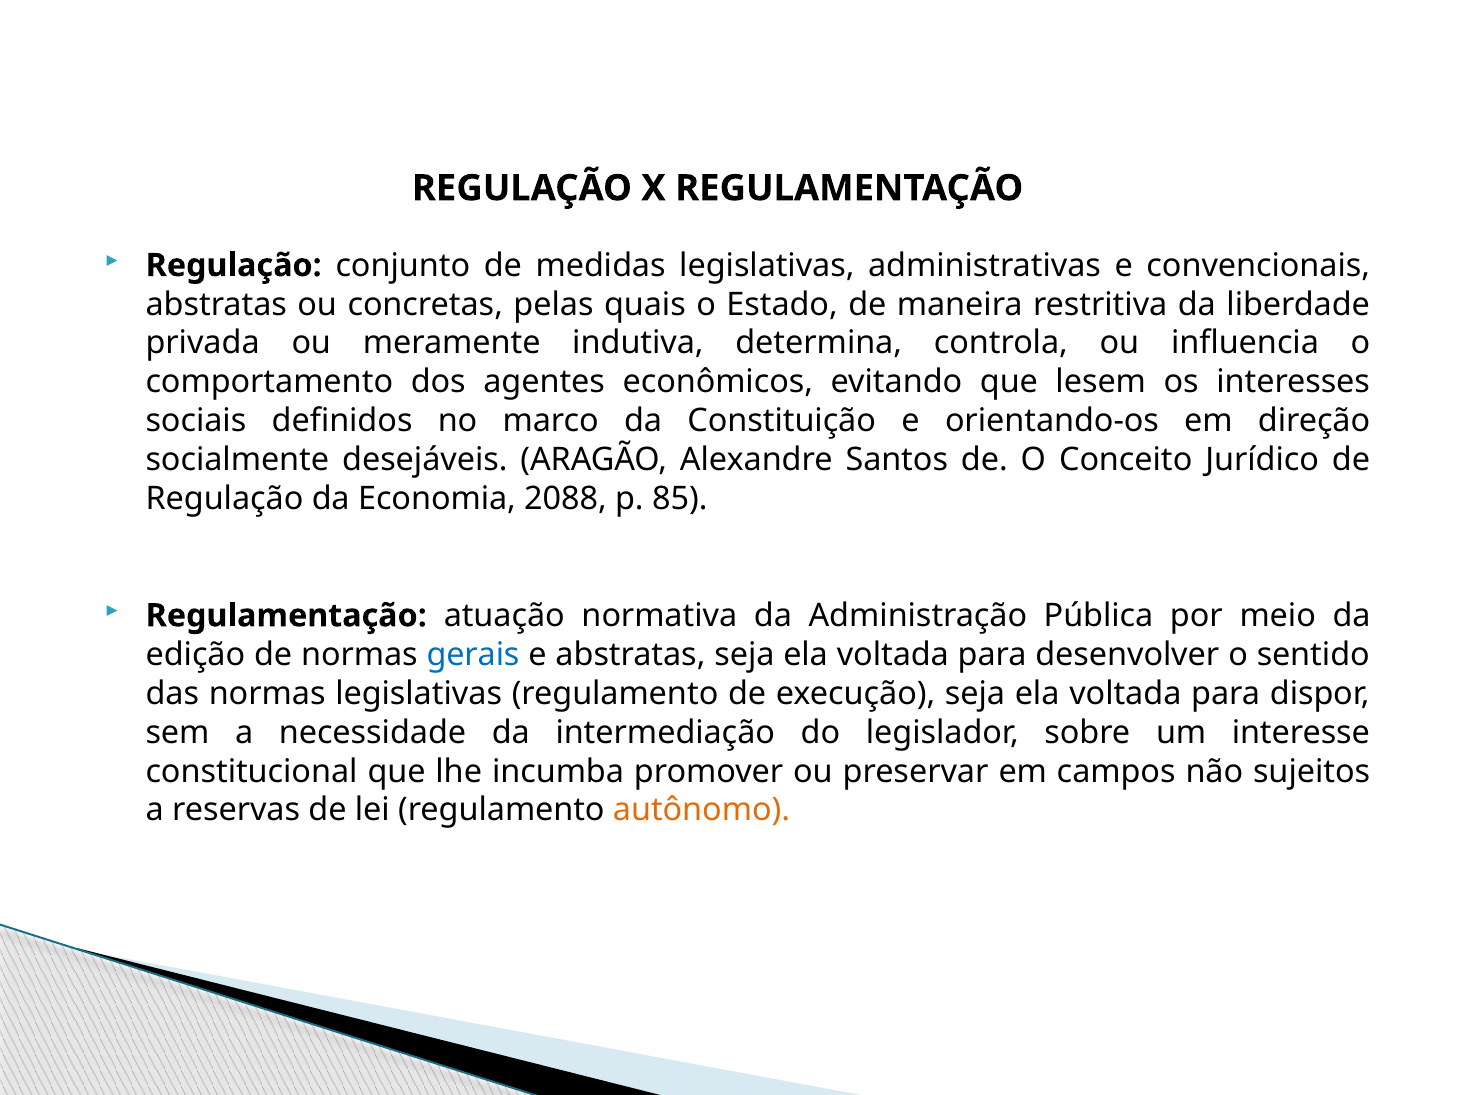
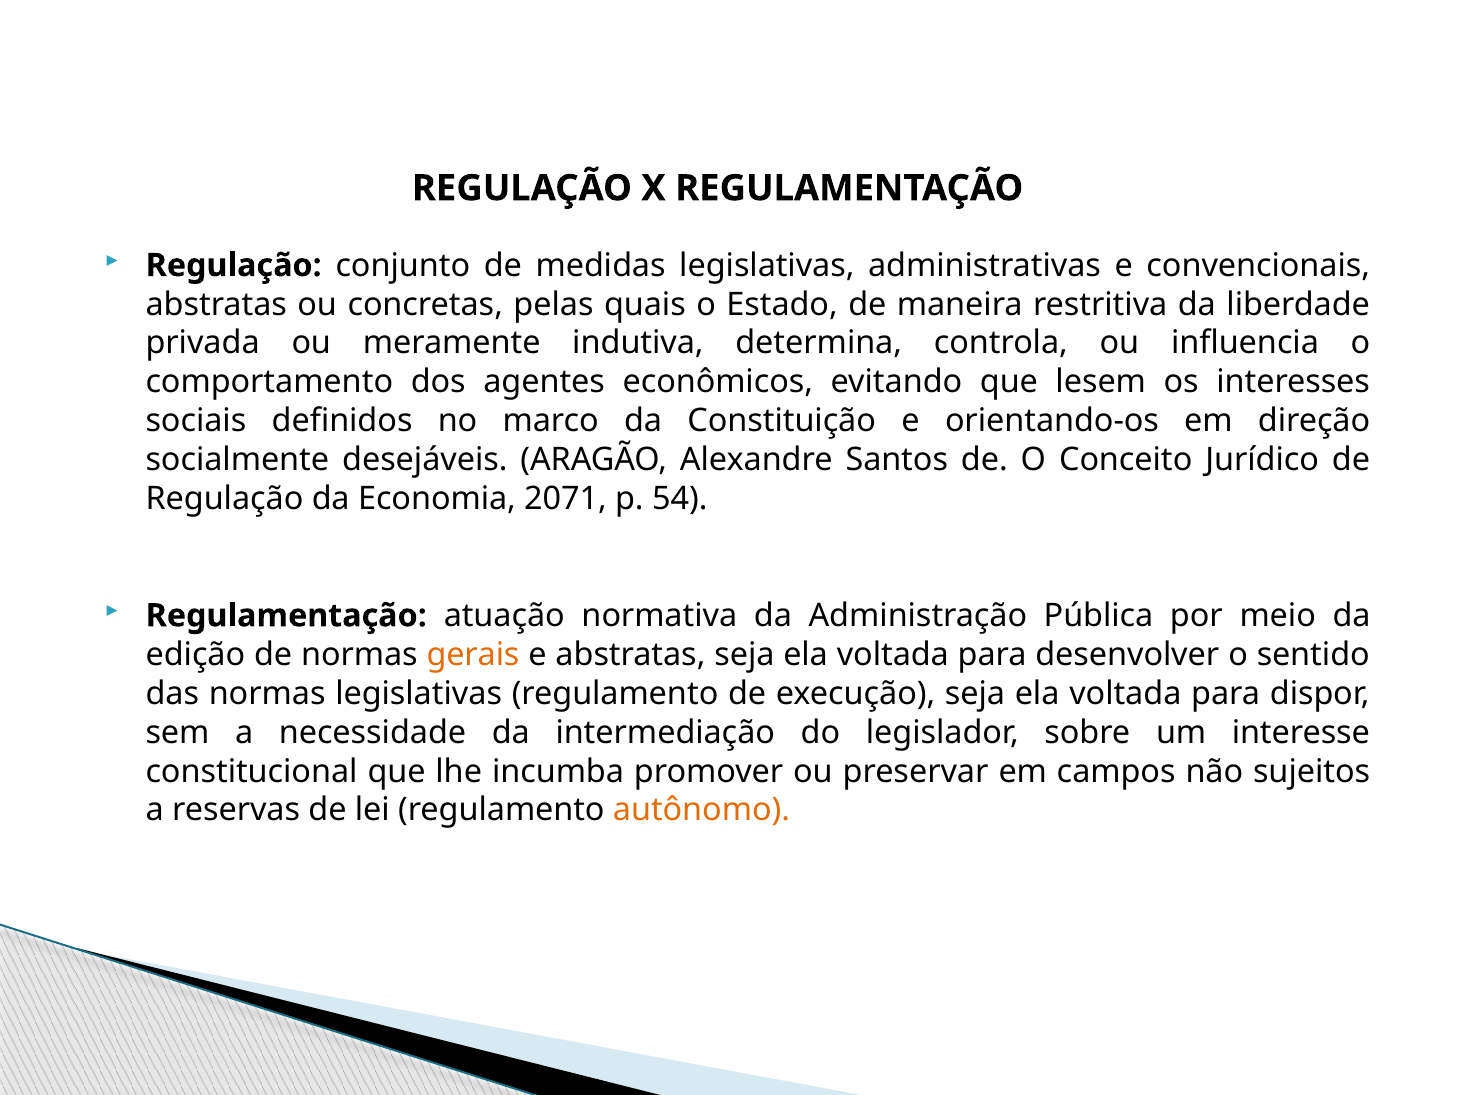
2088: 2088 -> 2071
85: 85 -> 54
gerais colour: blue -> orange
